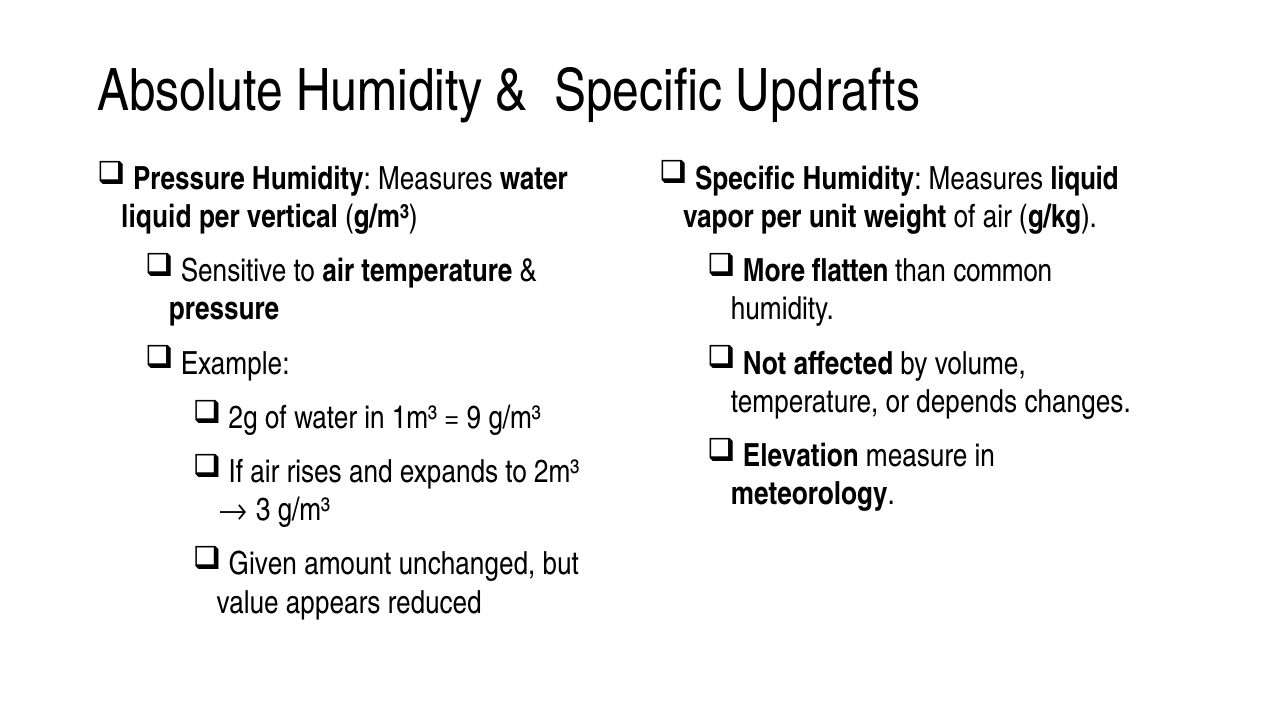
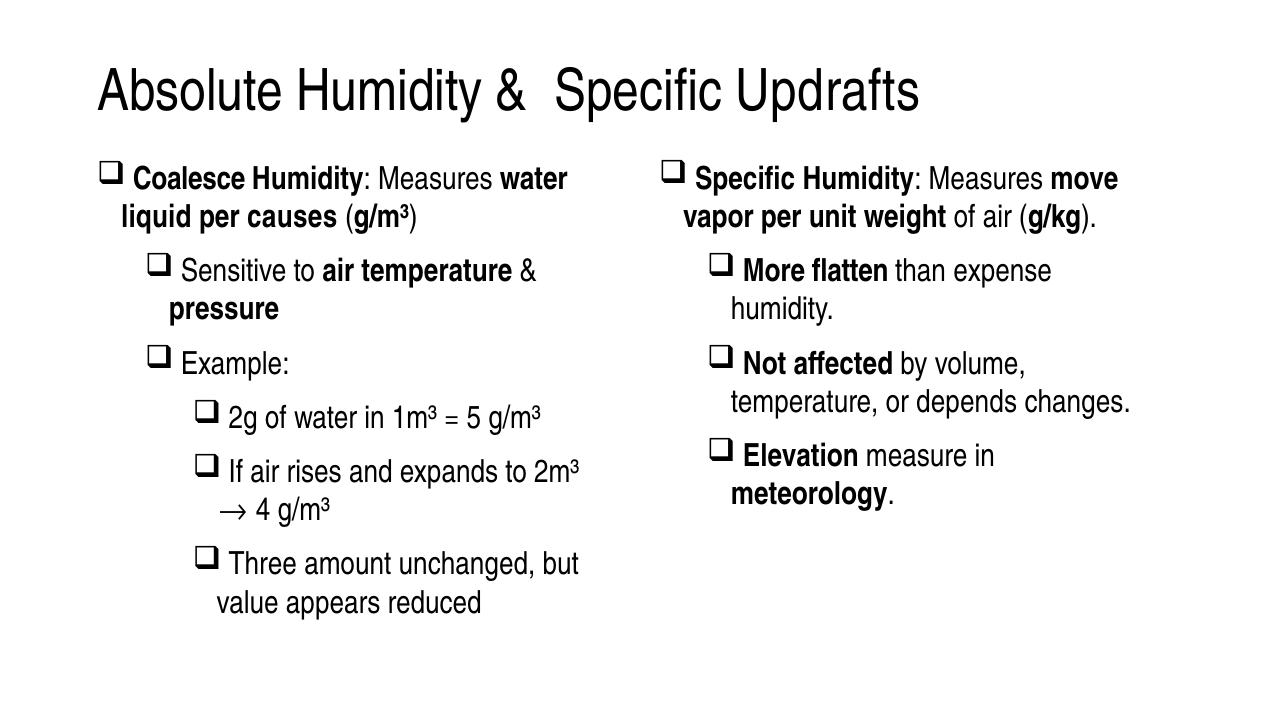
Measures liquid: liquid -> move
Pressure at (189, 179): Pressure -> Coalesce
vertical: vertical -> causes
common: common -> expense
9: 9 -> 5
3: 3 -> 4
Given: Given -> Three
